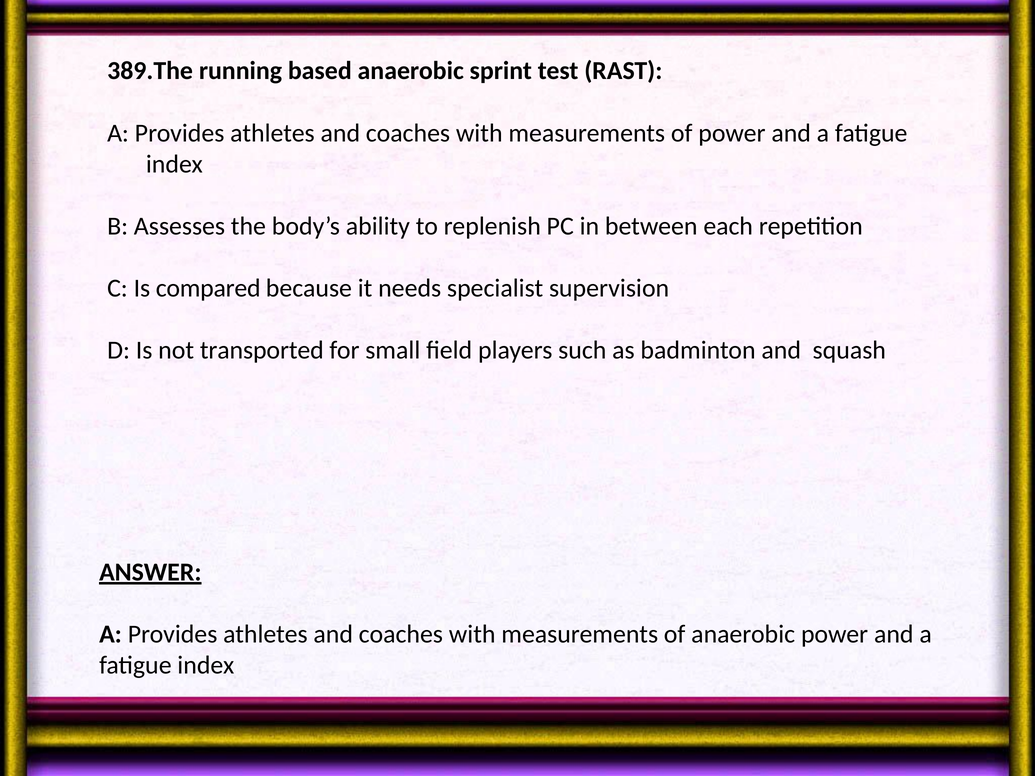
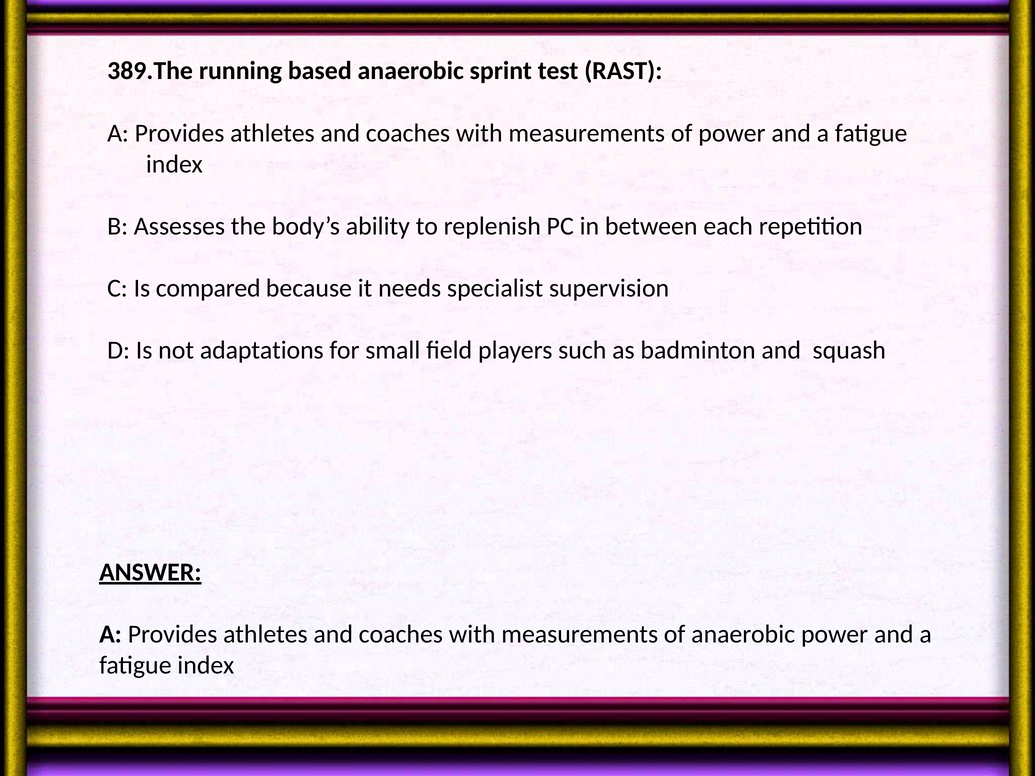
transported: transported -> adaptations
